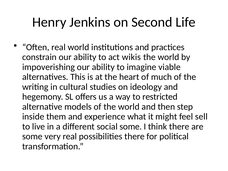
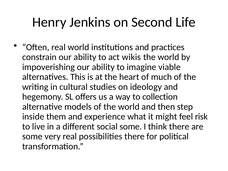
restricted: restricted -> collection
sell: sell -> risk
